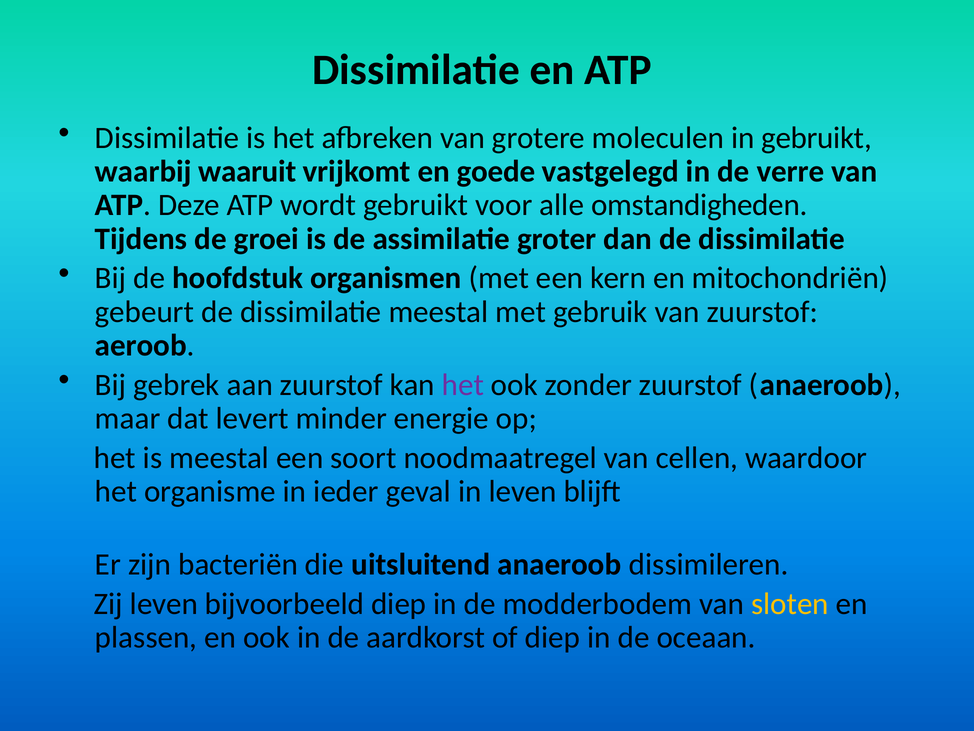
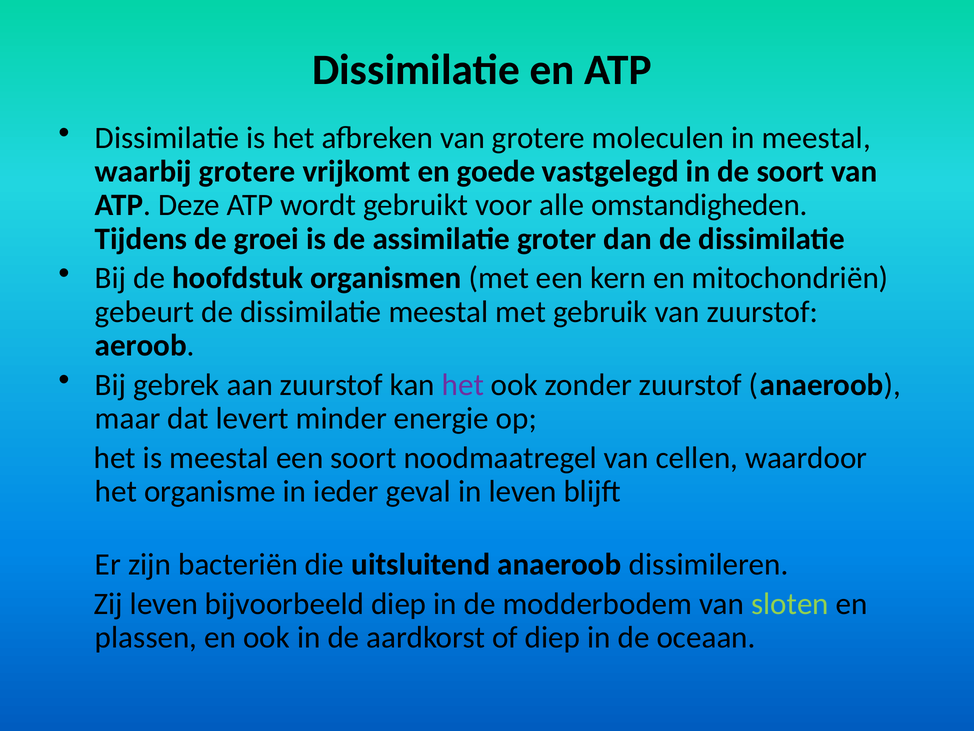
in gebruikt: gebruikt -> meestal
waarbij waaruit: waaruit -> grotere
de verre: verre -> soort
sloten colour: yellow -> light green
